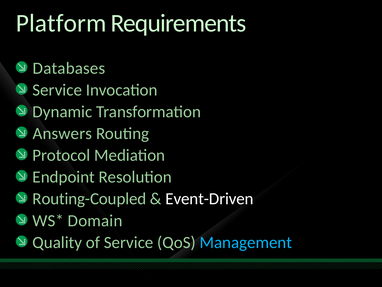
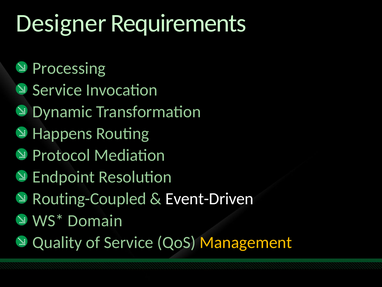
Platform: Platform -> Designer
Databases: Databases -> Processing
Answers: Answers -> Happens
Management colour: light blue -> yellow
